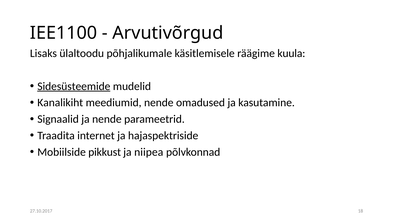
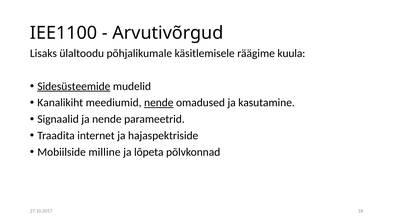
nende at (159, 103) underline: none -> present
pikkust: pikkust -> milline
niipea: niipea -> lõpeta
